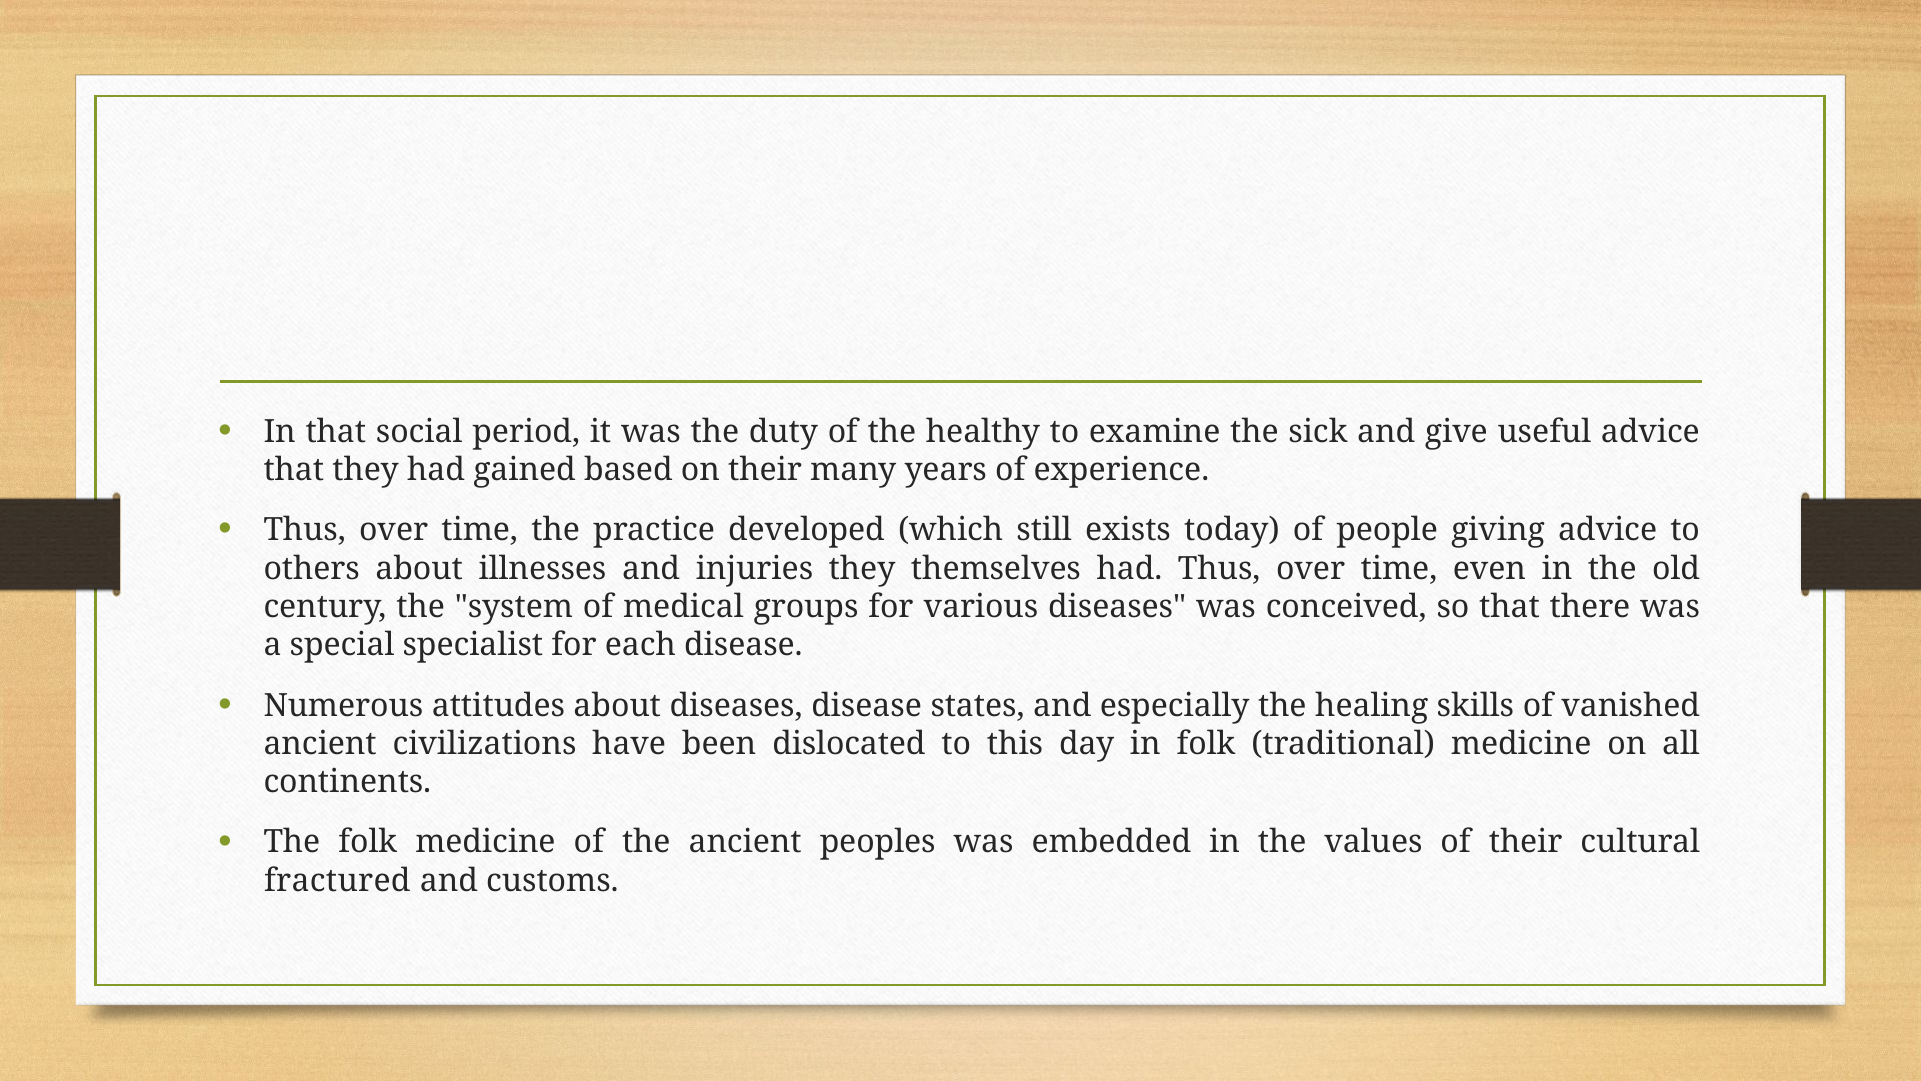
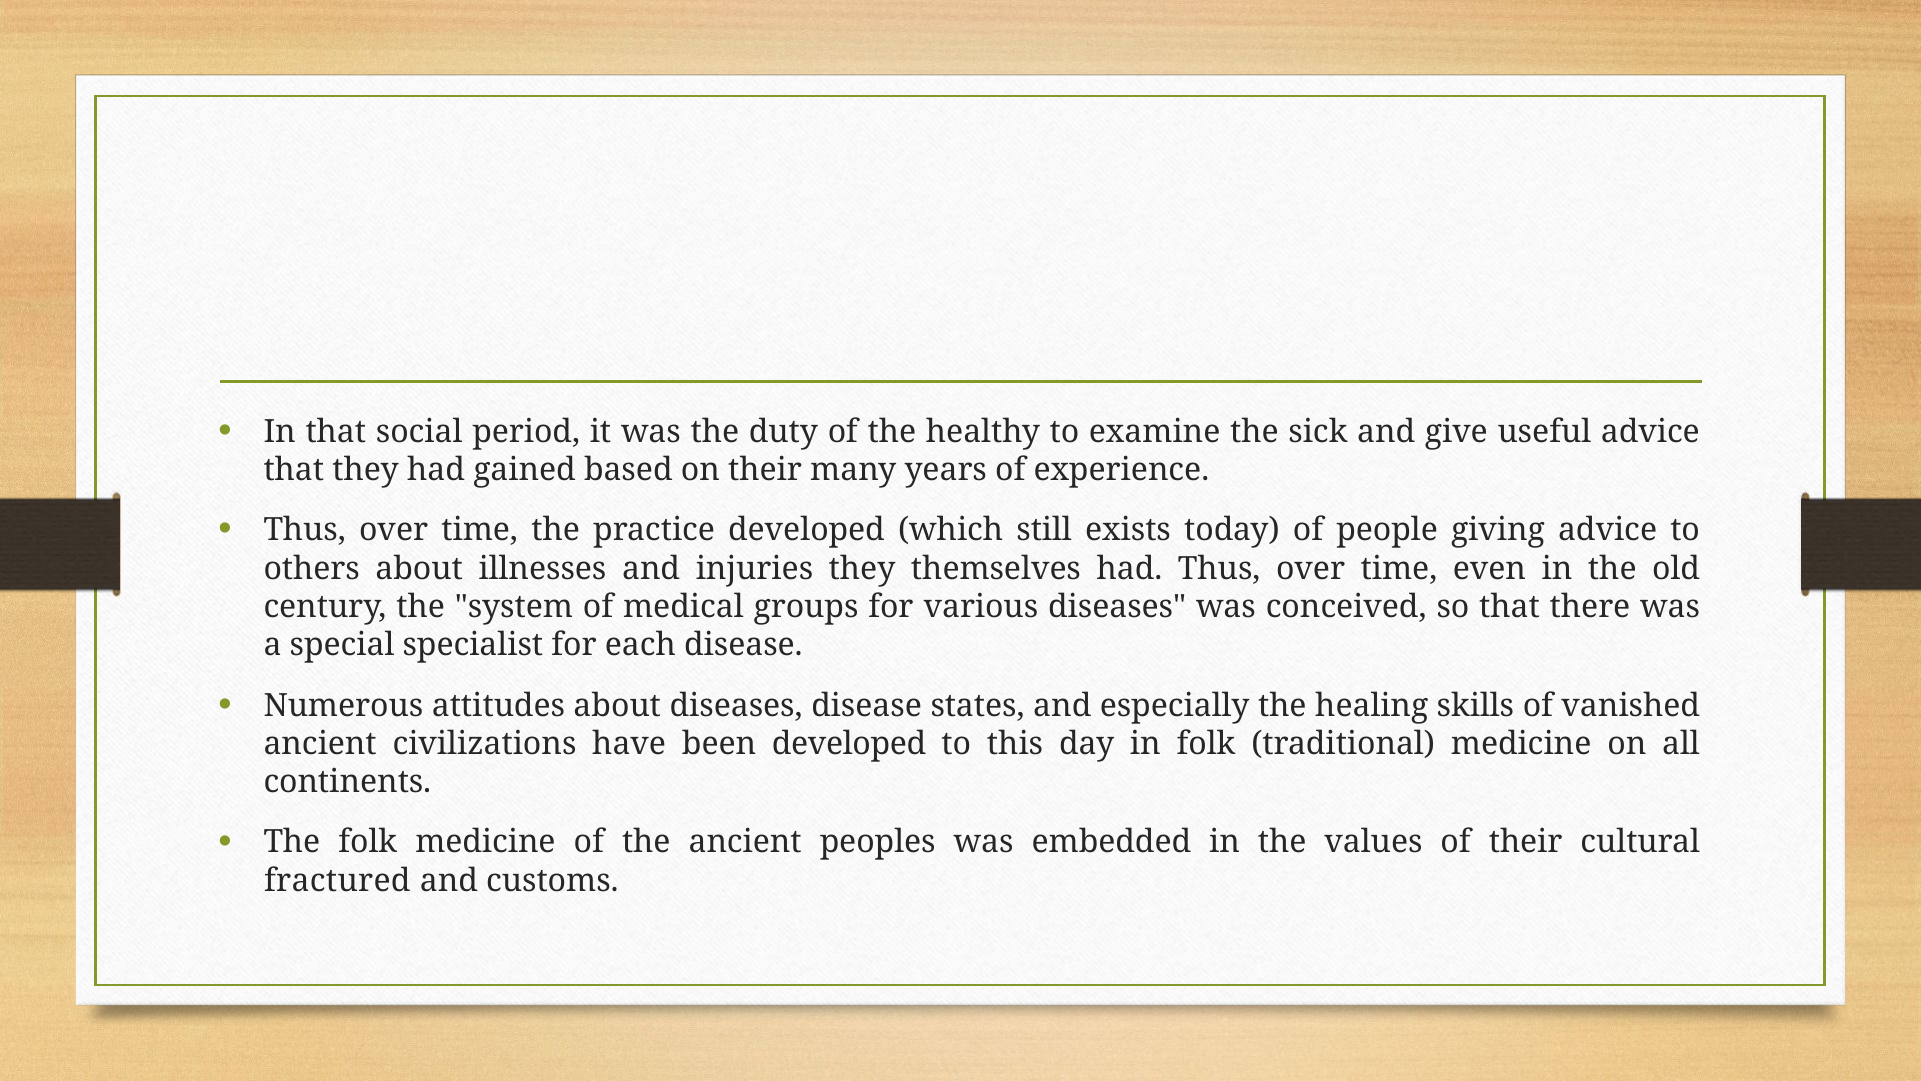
been dislocated: dislocated -> developed
